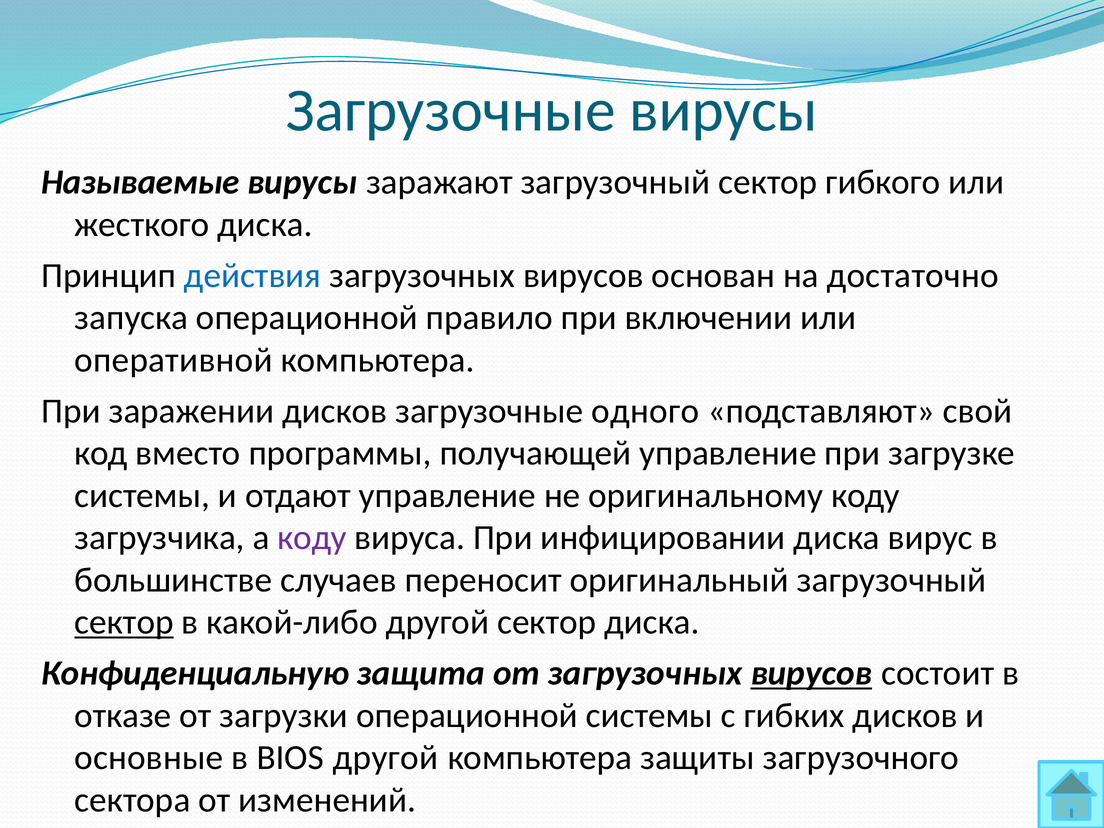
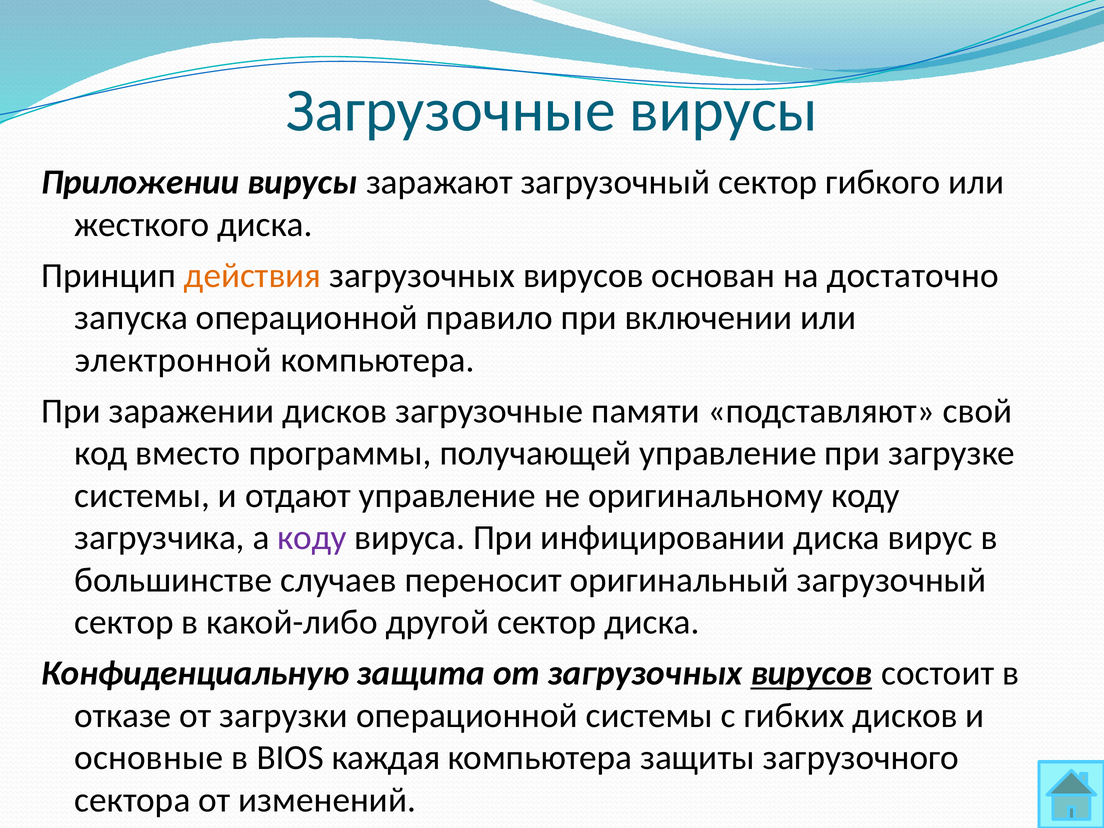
Называемые: Называемые -> Приложении
действия colour: blue -> orange
оперативной: оперативной -> электронной
одного: одного -> памяти
сектор at (124, 622) underline: present -> none
BIOS другой: другой -> каждая
